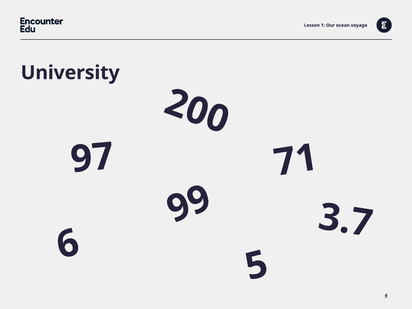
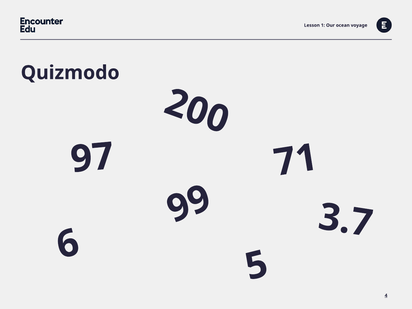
University: University -> Quizmodo
